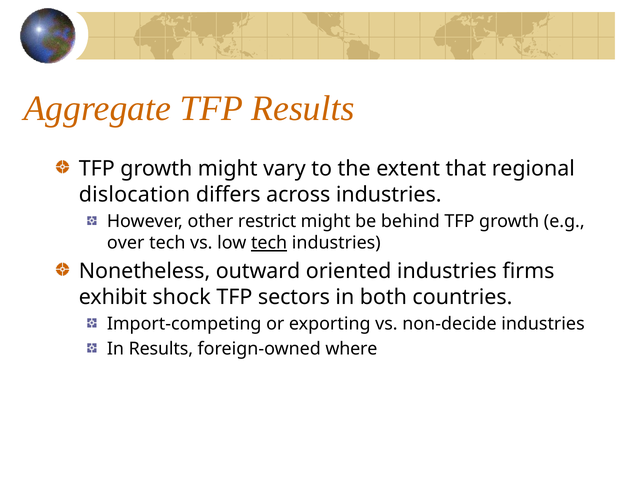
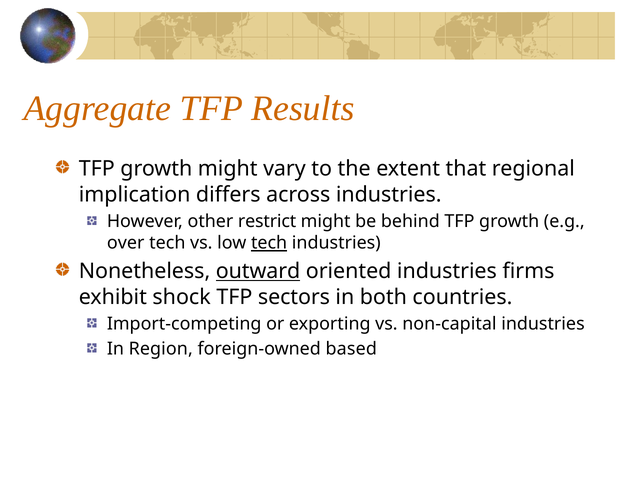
dislocation: dislocation -> implication
outward underline: none -> present
non-decide: non-decide -> non-capital
In Results: Results -> Region
where: where -> based
